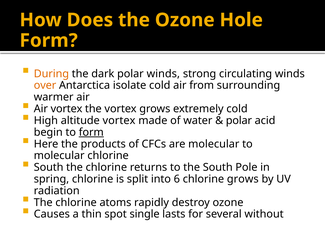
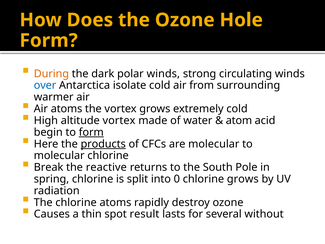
over colour: orange -> blue
Air vortex: vortex -> atoms
polar at (239, 120): polar -> atom
products underline: none -> present
South at (49, 167): South -> Break
chlorine at (106, 167): chlorine -> reactive
6: 6 -> 0
single: single -> result
